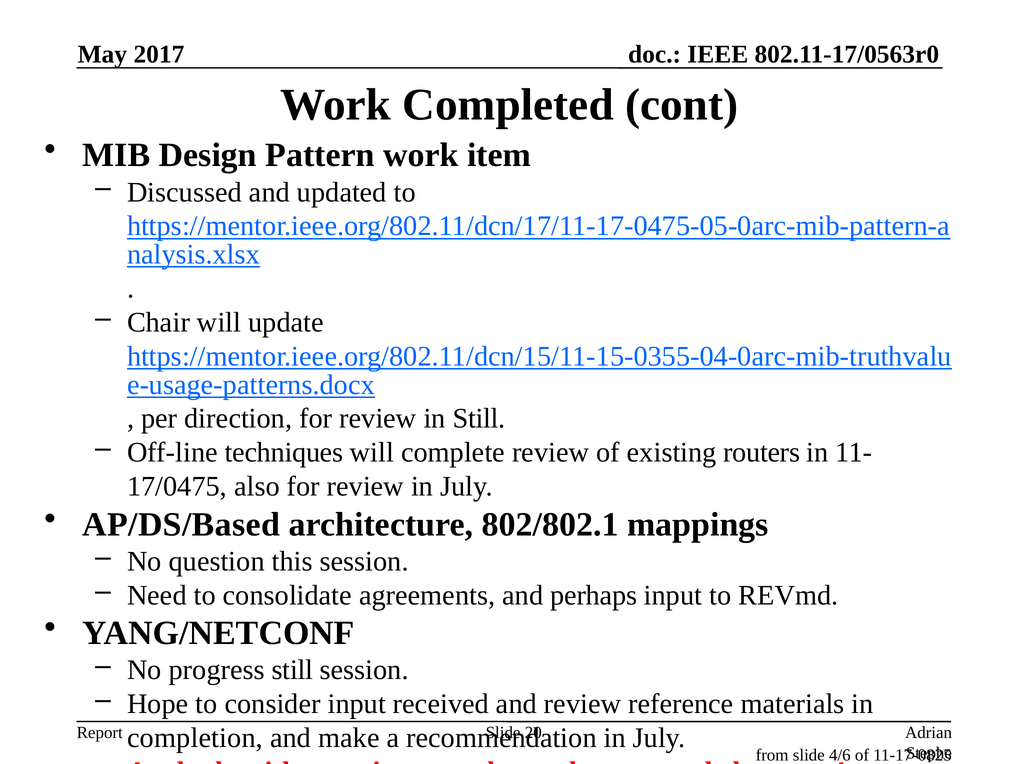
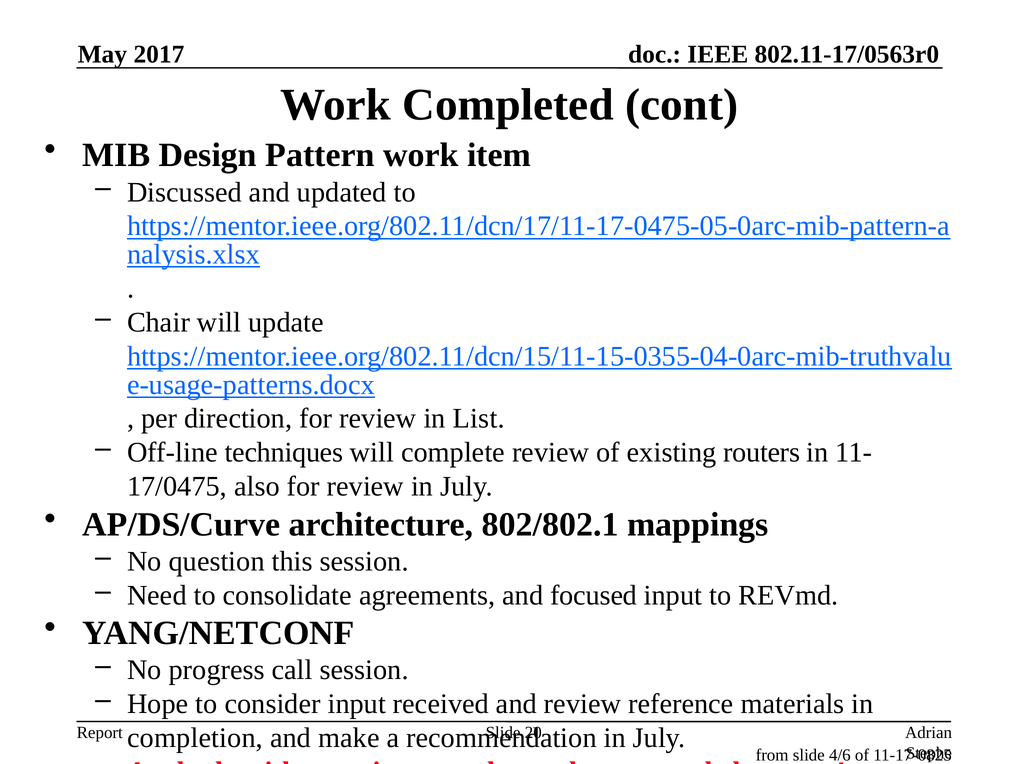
in Still: Still -> List
AP/DS/Based: AP/DS/Based -> AP/DS/Curve
perhaps: perhaps -> focused
progress still: still -> call
